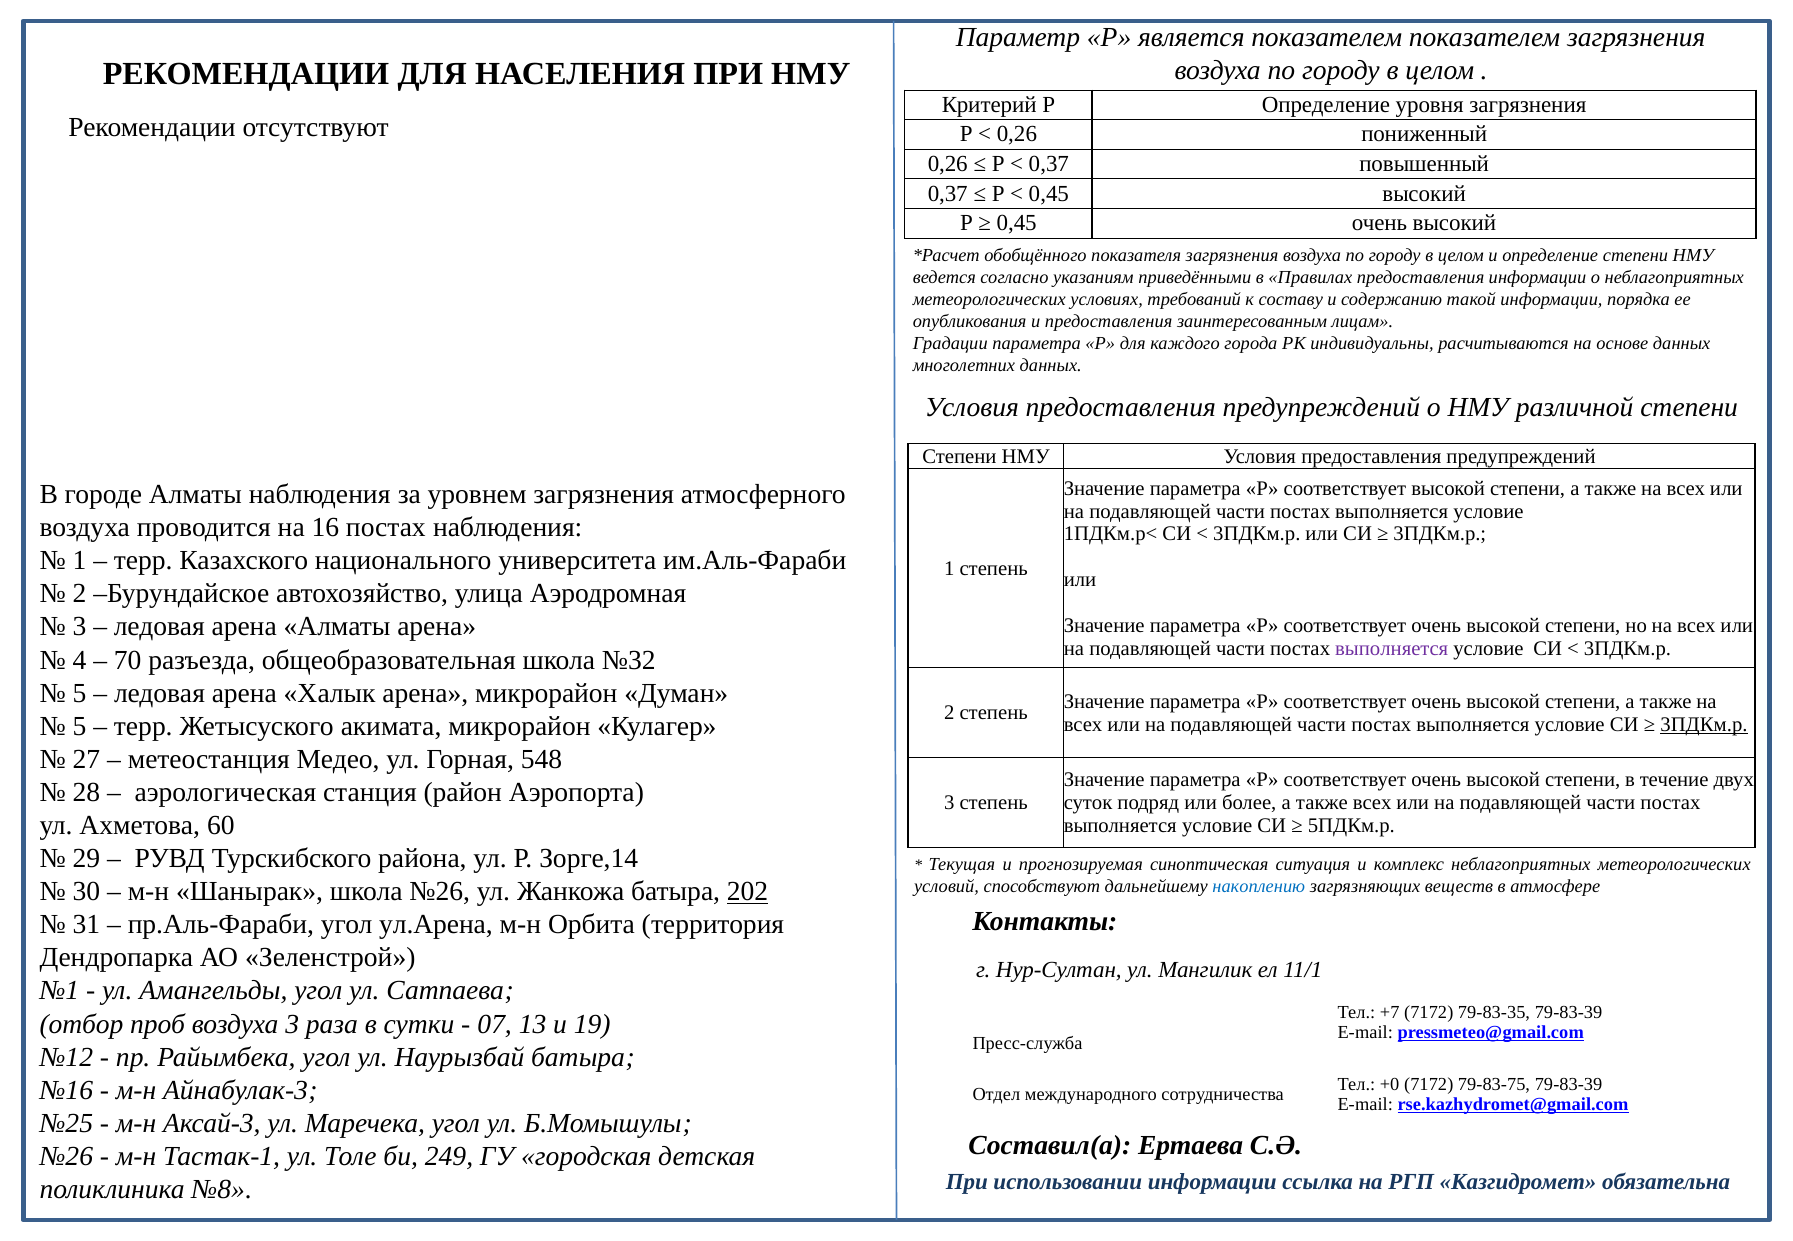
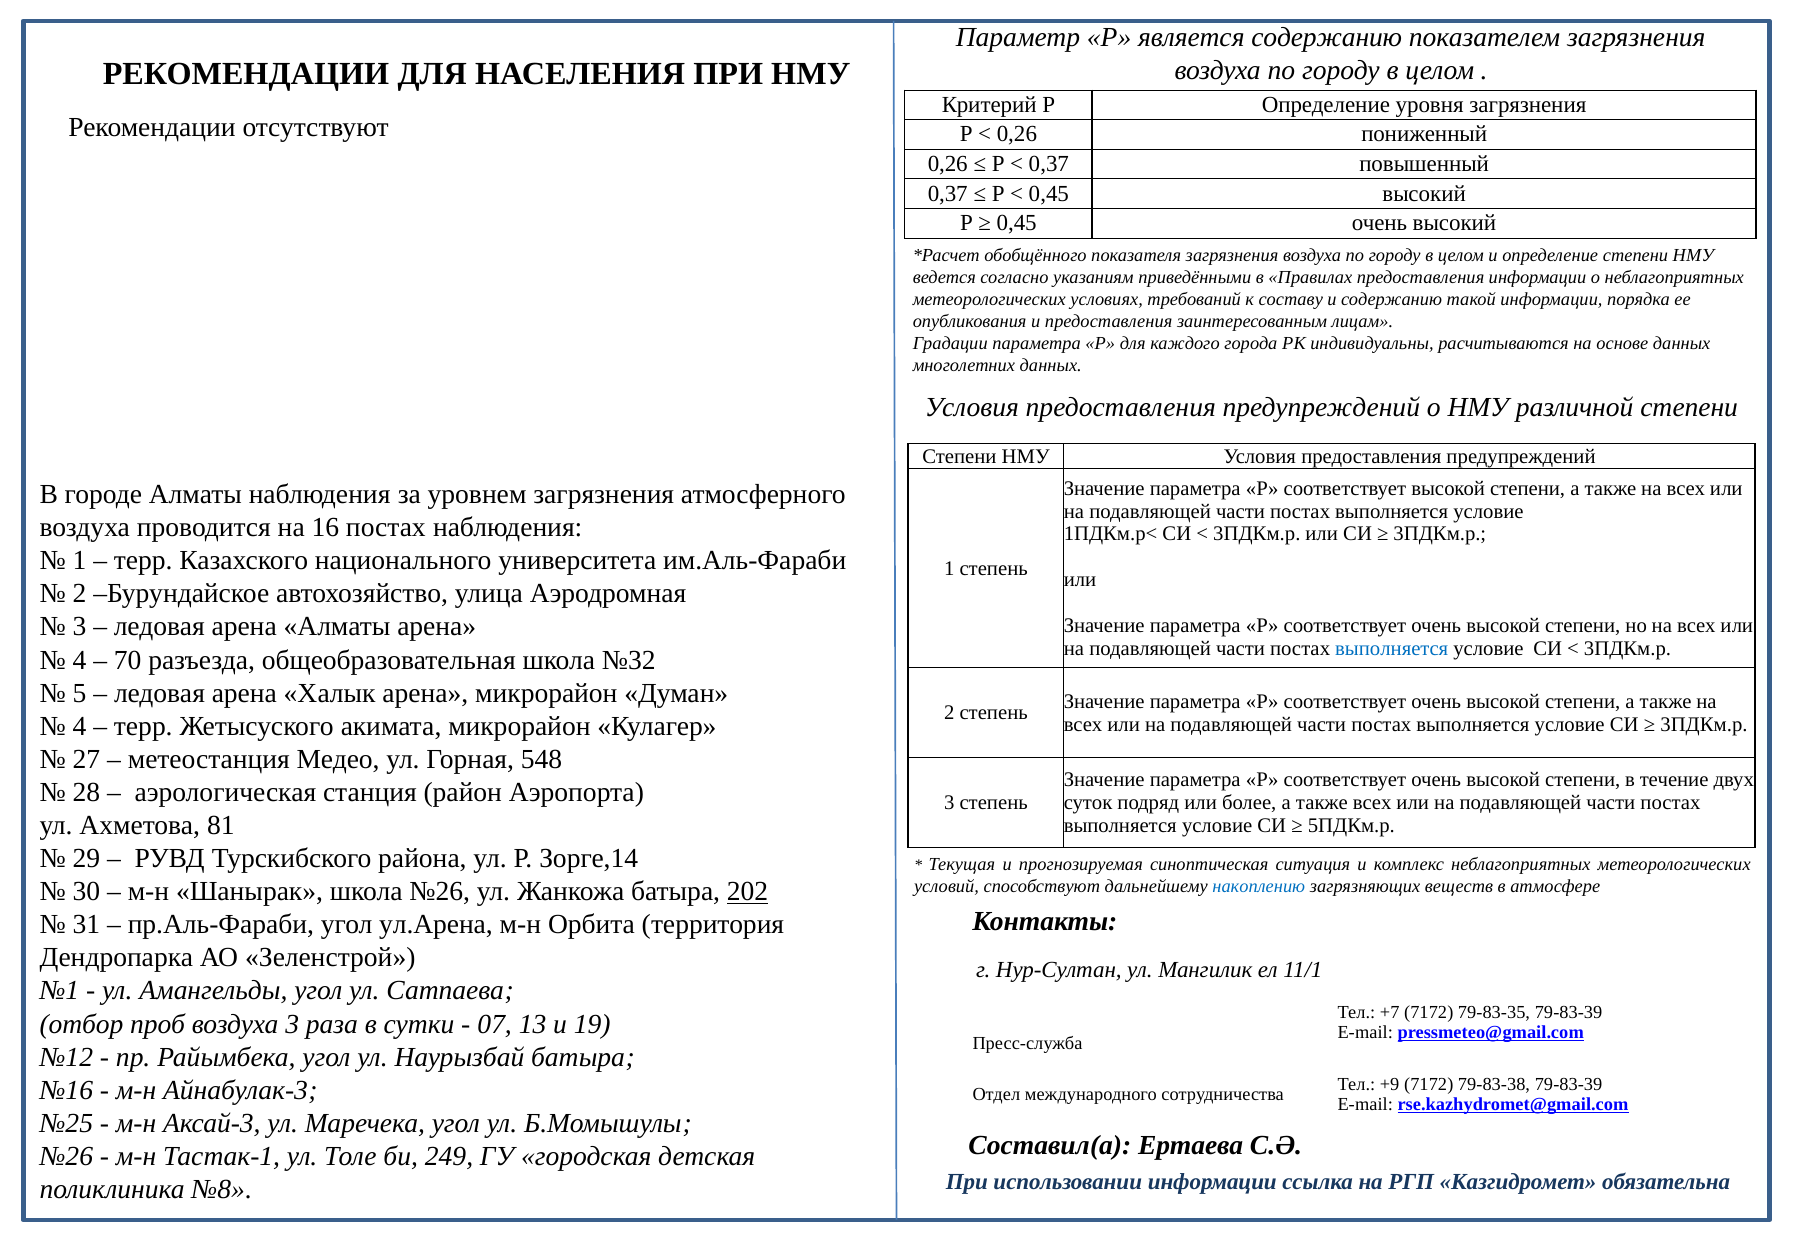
является показателем: показателем -> содержанию
выполняется at (1392, 649) colour: purple -> blue
5 at (80, 726): 5 -> 4
3ПДКм.р at (1704, 725) underline: present -> none
60: 60 -> 81
+0: +0 -> +9
79-83-75: 79-83-75 -> 79-83-38
